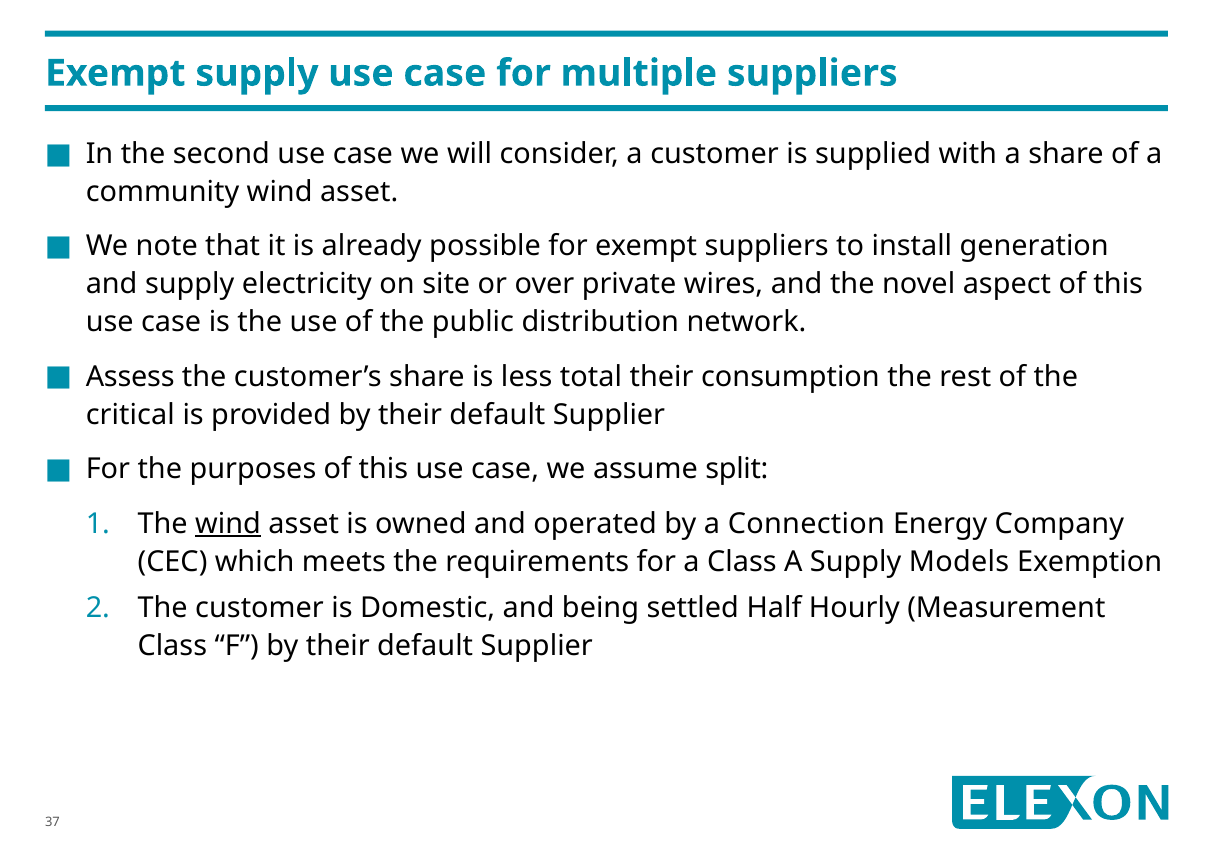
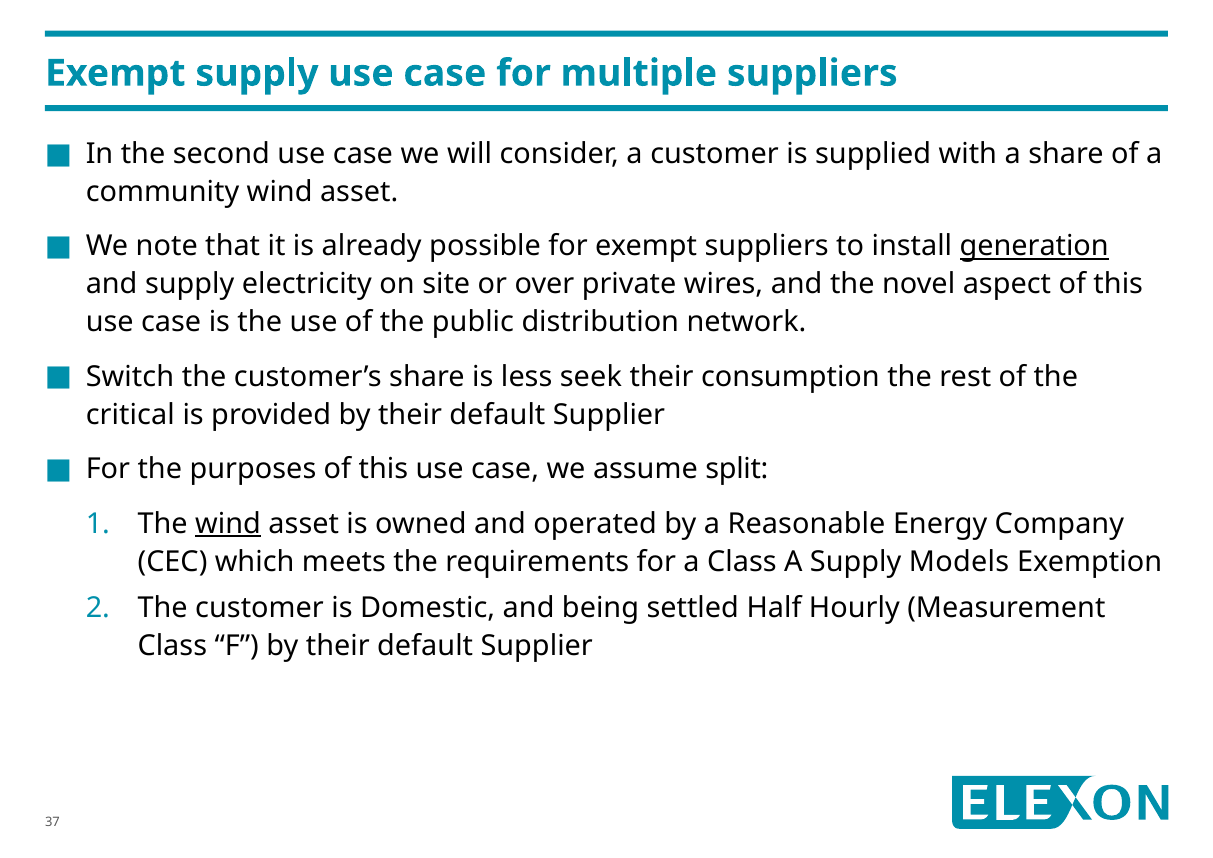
generation underline: none -> present
Assess: Assess -> Switch
total: total -> seek
Connection: Connection -> Reasonable
